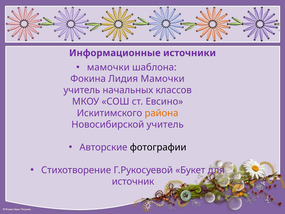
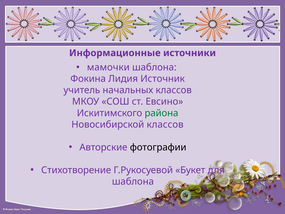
Лидия Мамочки: Мамочки -> Источник
района colour: orange -> green
Новосибирской учитель: учитель -> классов
источник at (133, 181): источник -> шаблона
